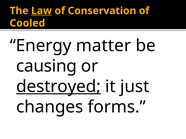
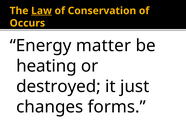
Cooled: Cooled -> Occurs
causing: causing -> heating
destroyed underline: present -> none
